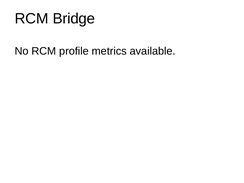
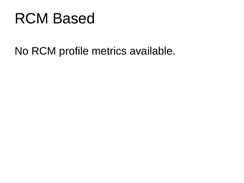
Bridge: Bridge -> Based
